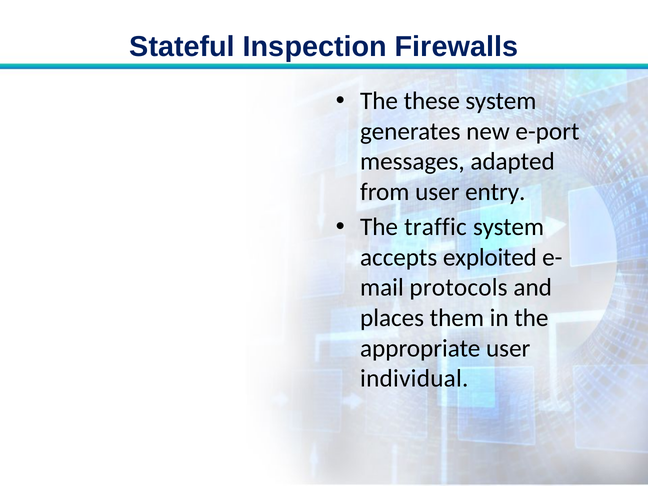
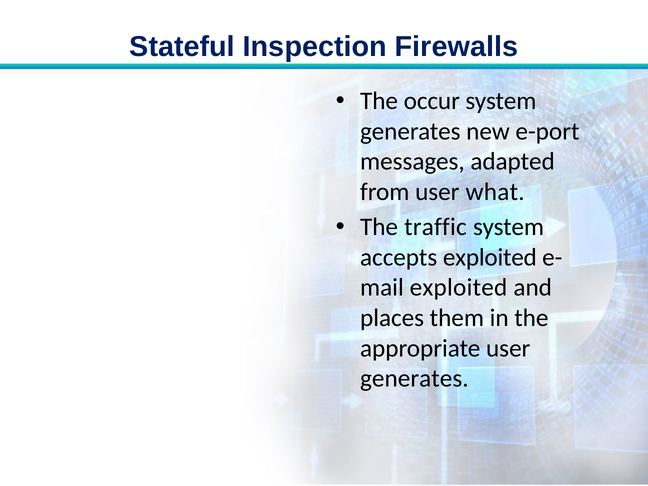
these: these -> occur
entry: entry -> what
protocols at (459, 288): protocols -> exploited
individual at (414, 378): individual -> generates
